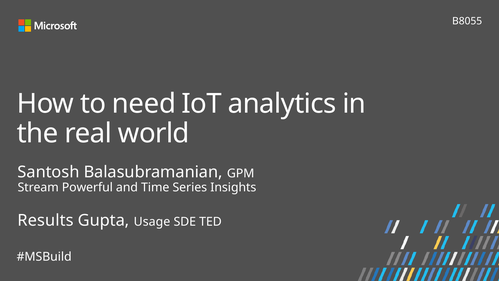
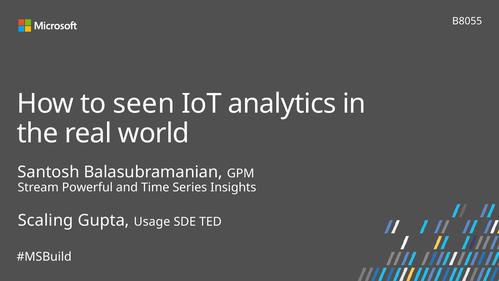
need: need -> seen
Results: Results -> Scaling
